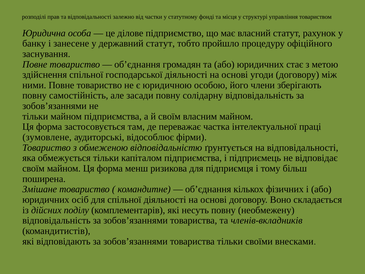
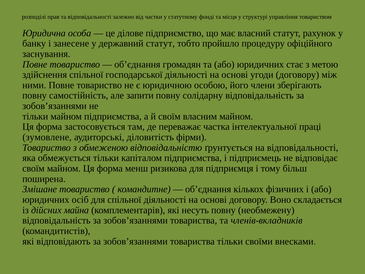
засади: засади -> запити
відособлює: відособлює -> діловитість
поділу: поділу -> майна
